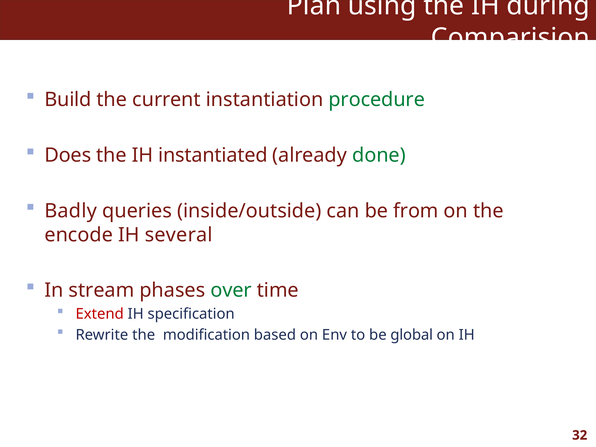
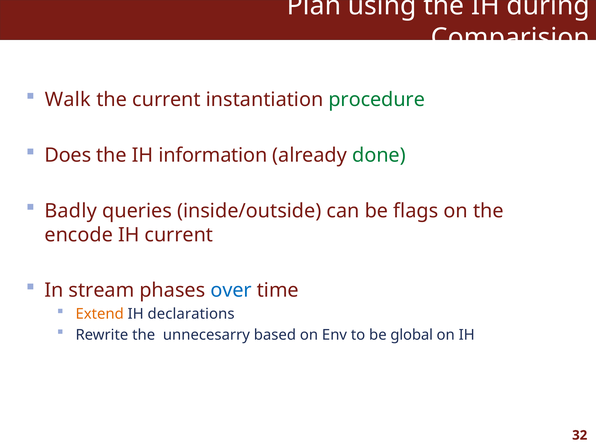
Build: Build -> Walk
instantiated: instantiated -> information
from: from -> flags
IH several: several -> current
over colour: green -> blue
Extend colour: red -> orange
specification: specification -> declarations
modification: modification -> unnecesarry
